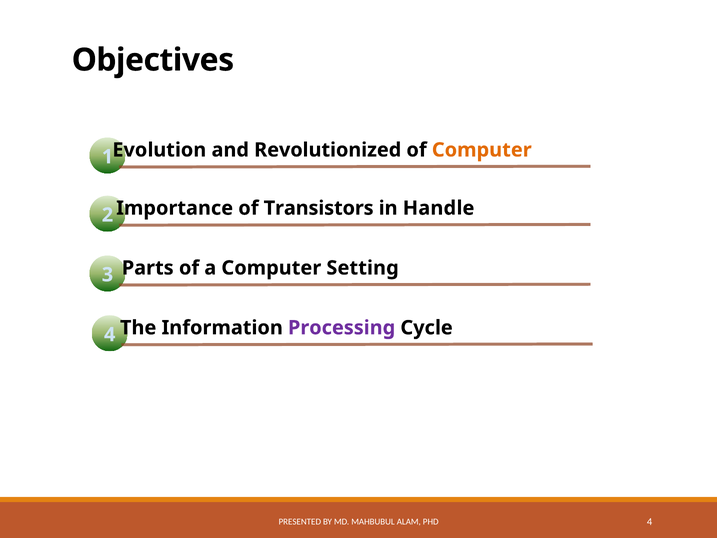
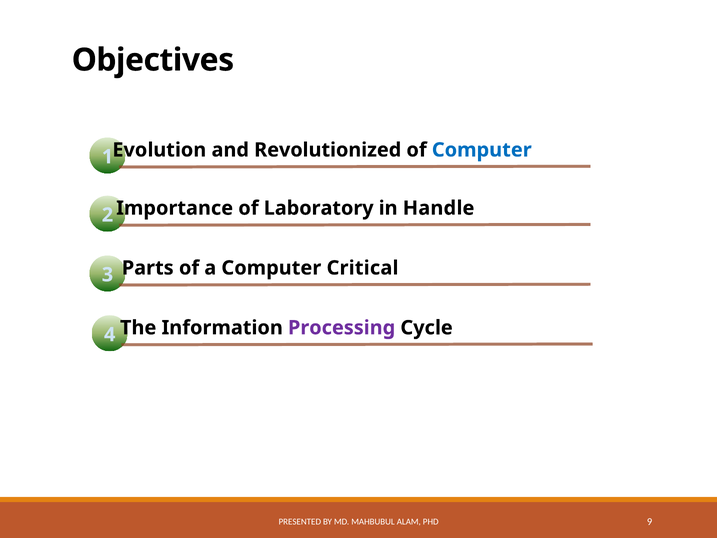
Computer at (482, 150) colour: orange -> blue
Transistors: Transistors -> Laboratory
Setting: Setting -> Critical
PHD 4: 4 -> 9
